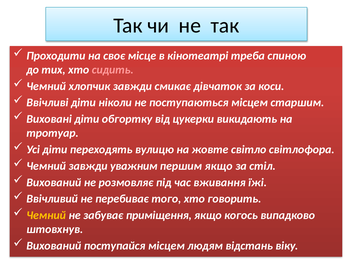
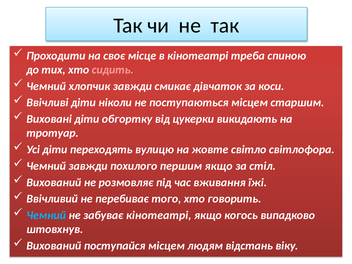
уважним: уважним -> похилого
Чемний at (46, 215) colour: yellow -> light blue
забуває приміщення: приміщення -> кінотеатрі
